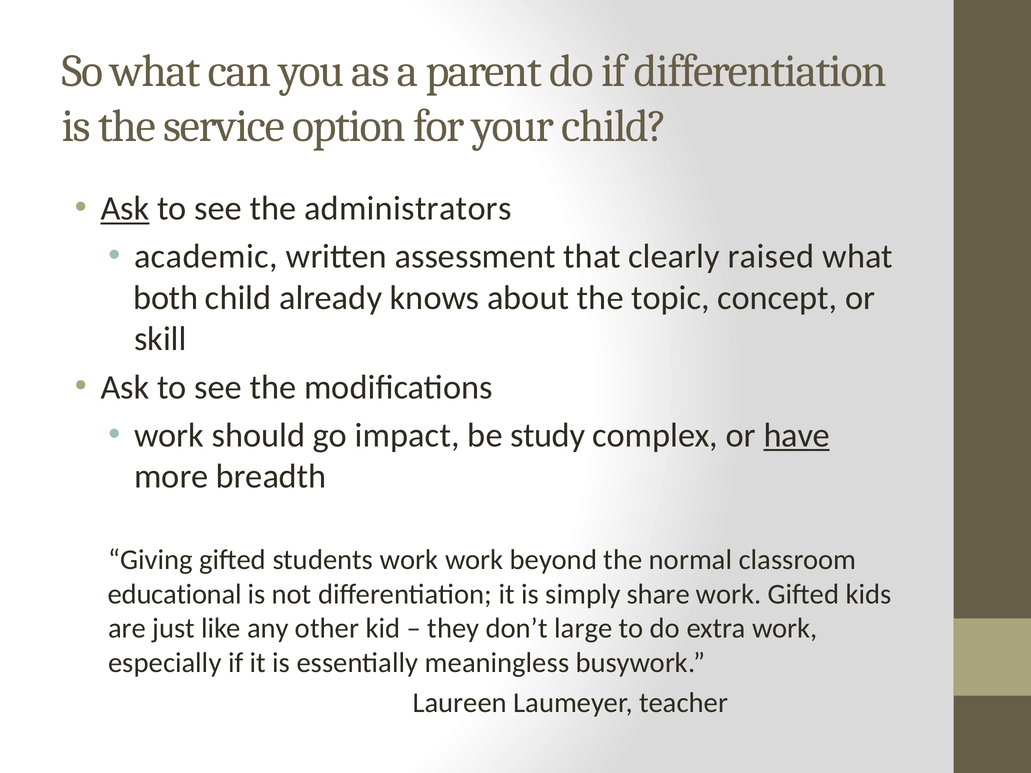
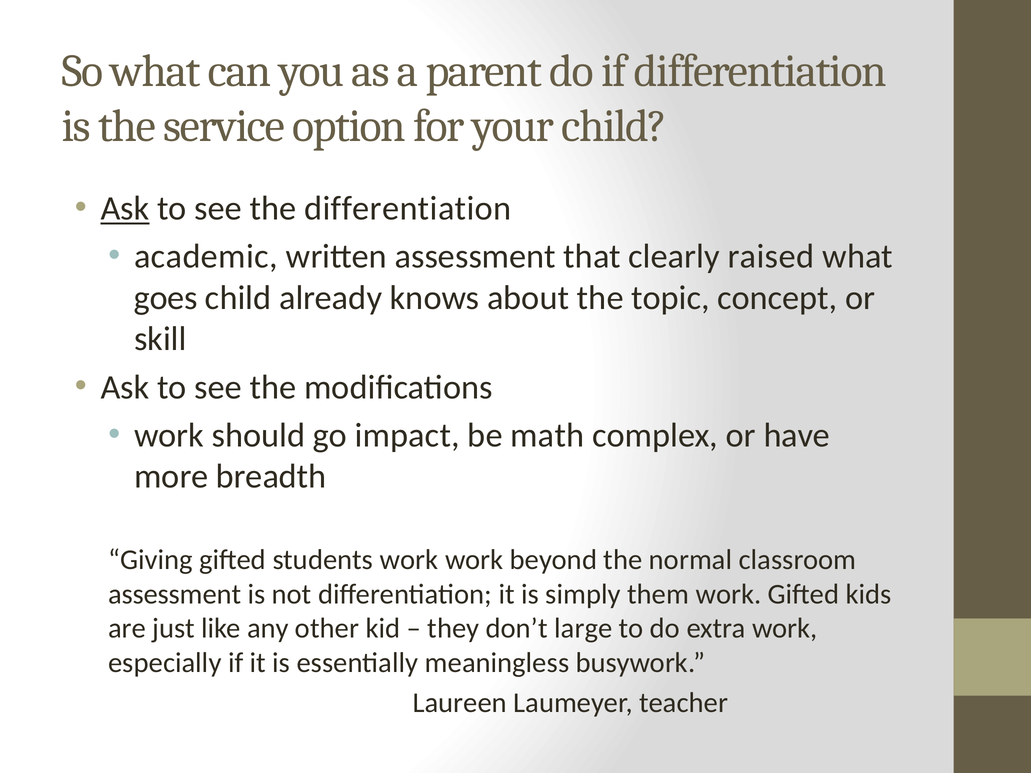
the administrators: administrators -> differentiation
both: both -> goes
study: study -> math
have underline: present -> none
educational at (175, 594): educational -> assessment
share: share -> them
